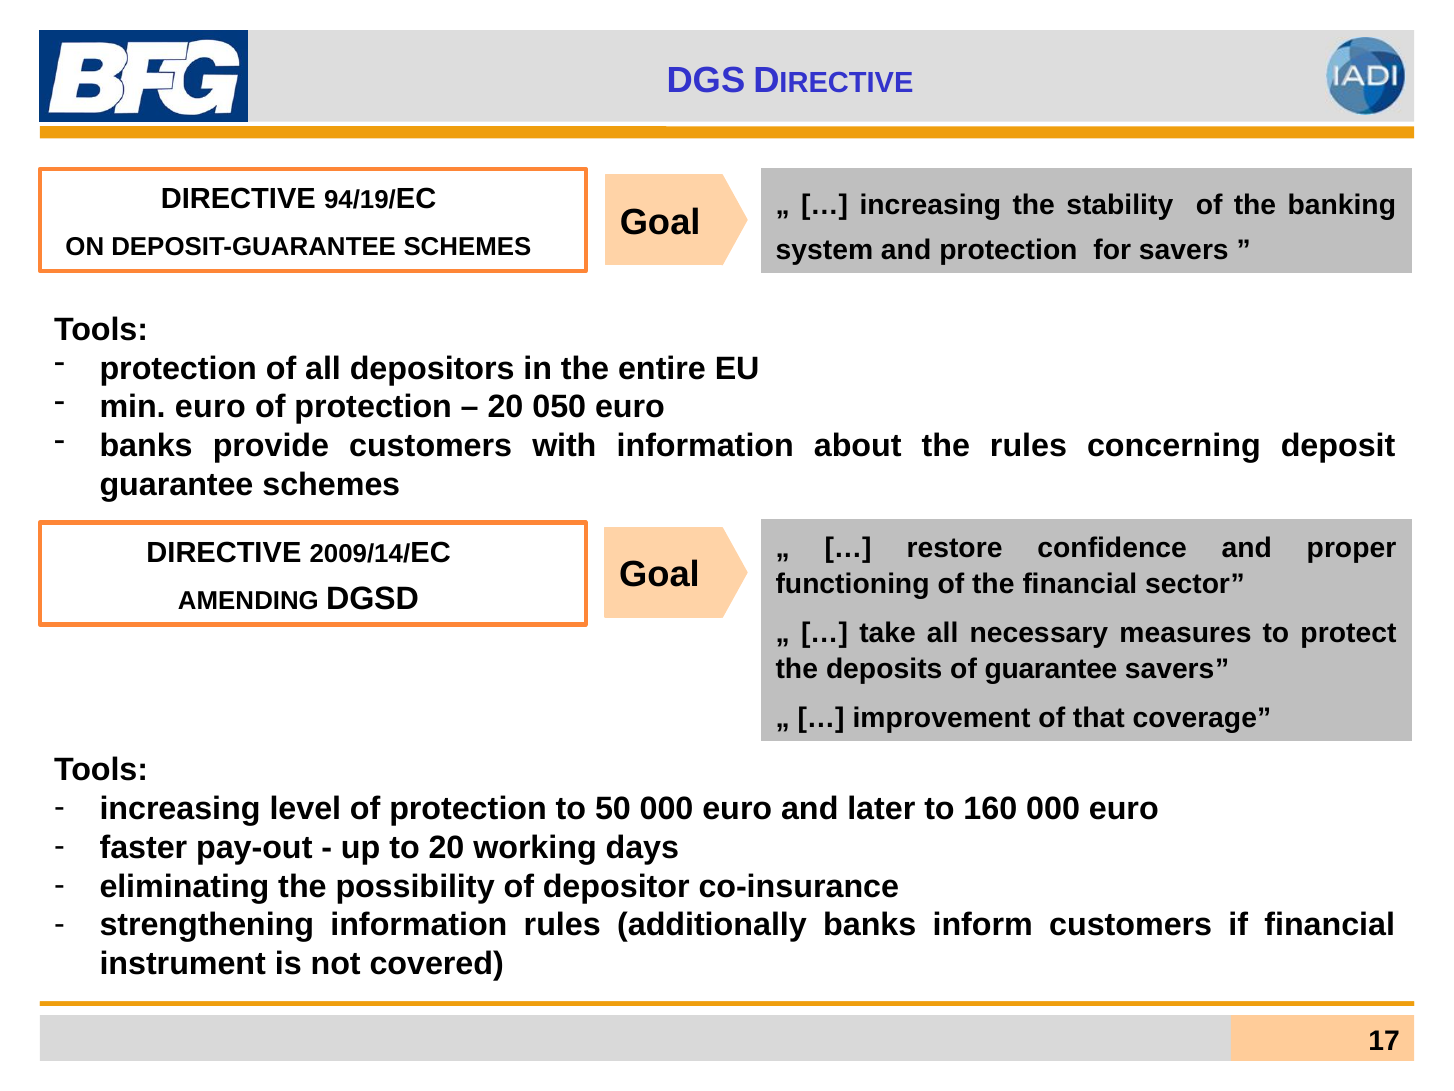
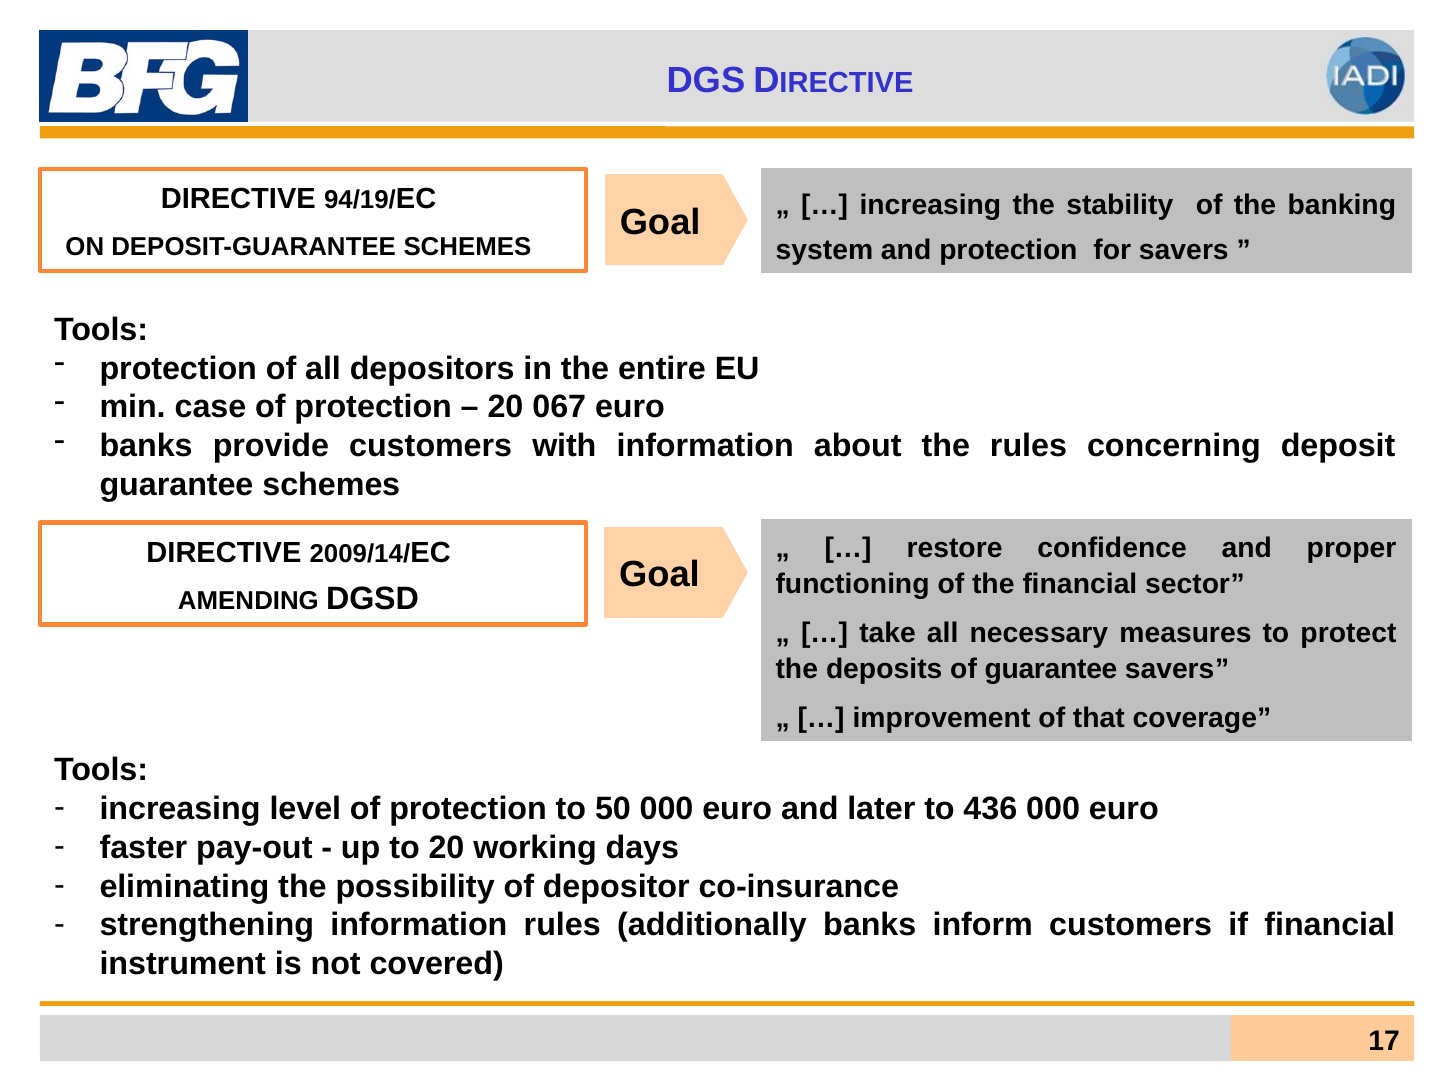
min euro: euro -> case
050: 050 -> 067
160: 160 -> 436
